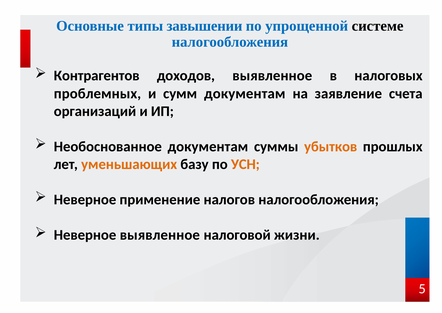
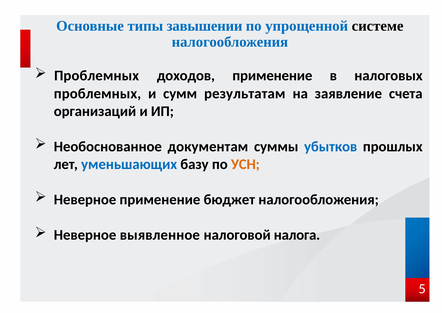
Контрагентов at (97, 76): Контрагентов -> Проблемных
доходов выявленное: выявленное -> применение
сумм документам: документам -> результатам
убытков colour: orange -> blue
уменьшающих colour: orange -> blue
налогов: налогов -> бюджет
жизни: жизни -> налога
